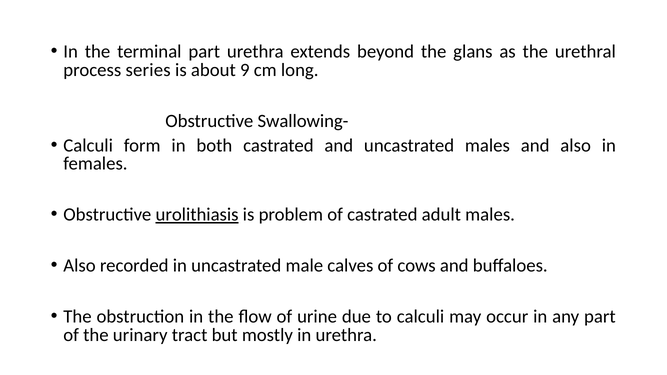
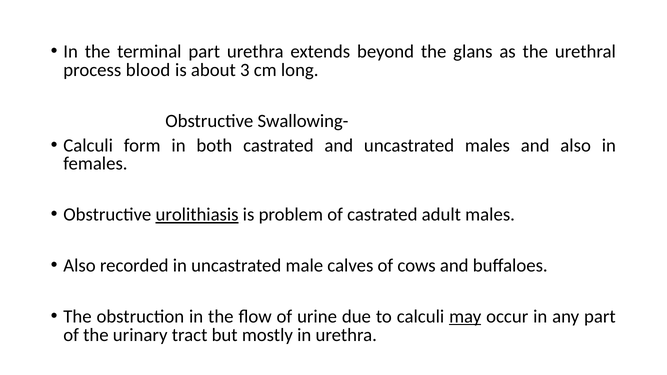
series: series -> blood
9: 9 -> 3
may underline: none -> present
